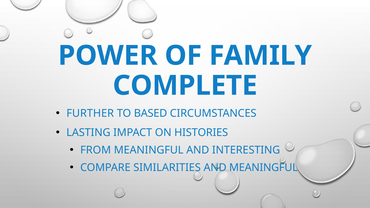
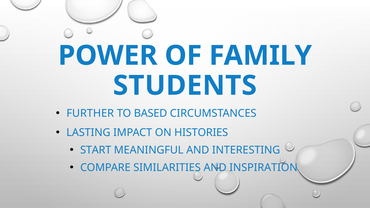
COMPLETE: COMPLETE -> STUDENTS
FROM: FROM -> START
AND MEANINGFUL: MEANINGFUL -> INSPIRATION
